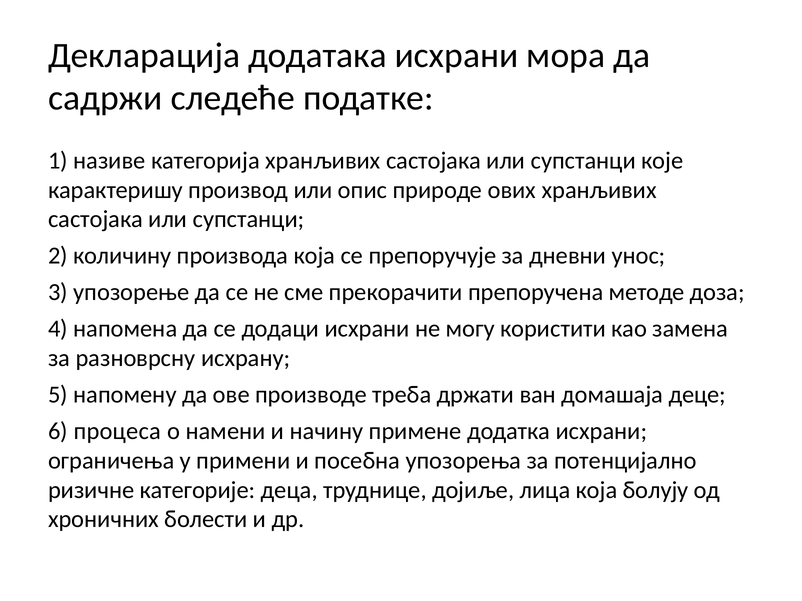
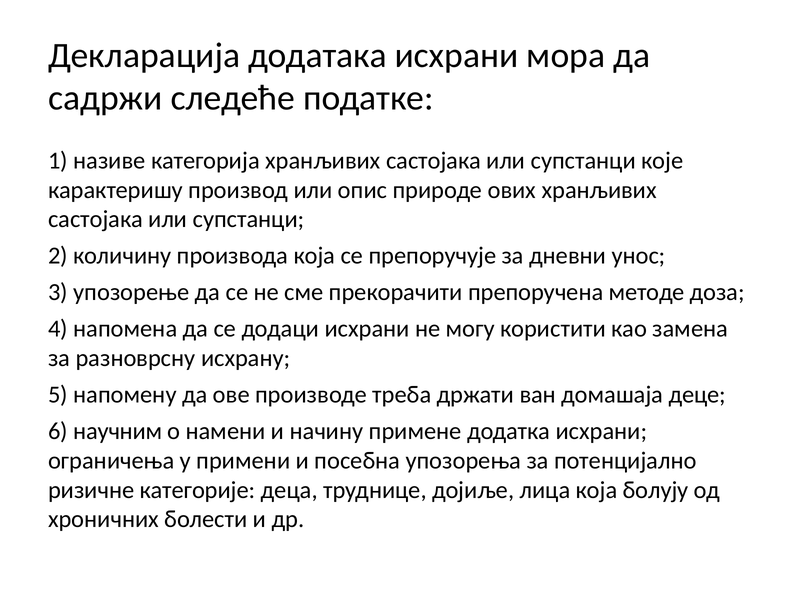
процеса: процеса -> научним
